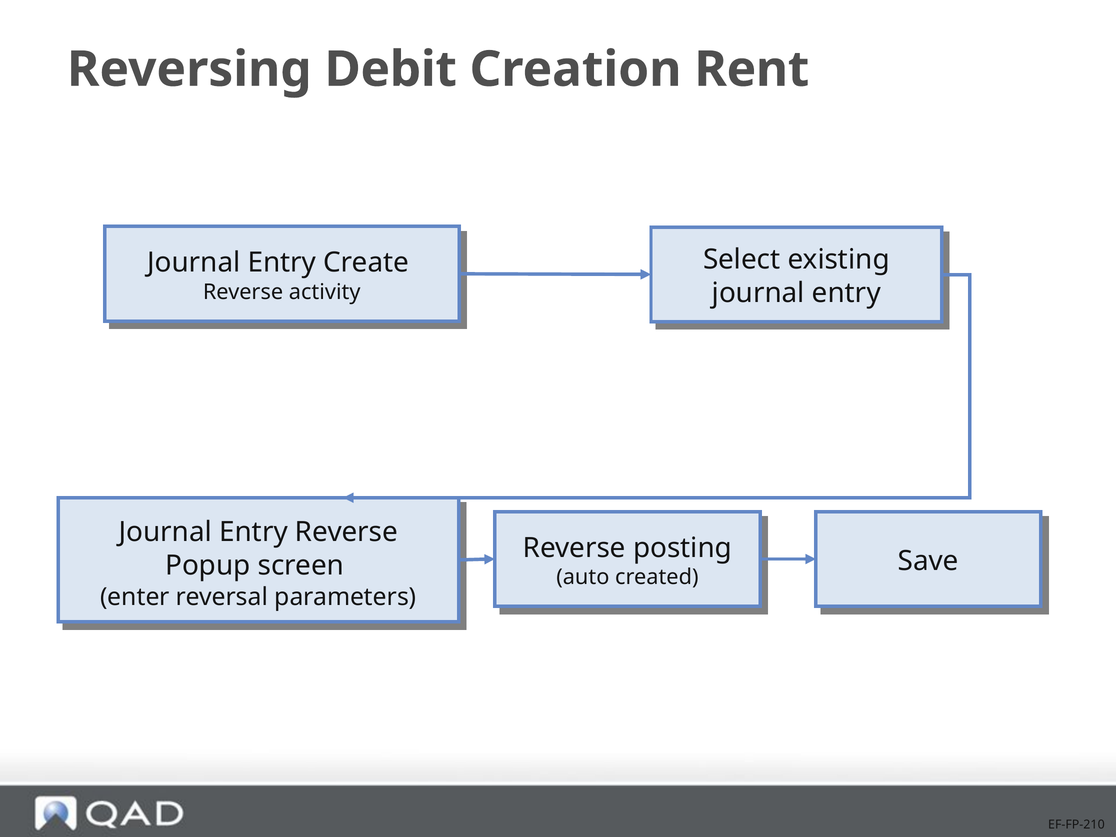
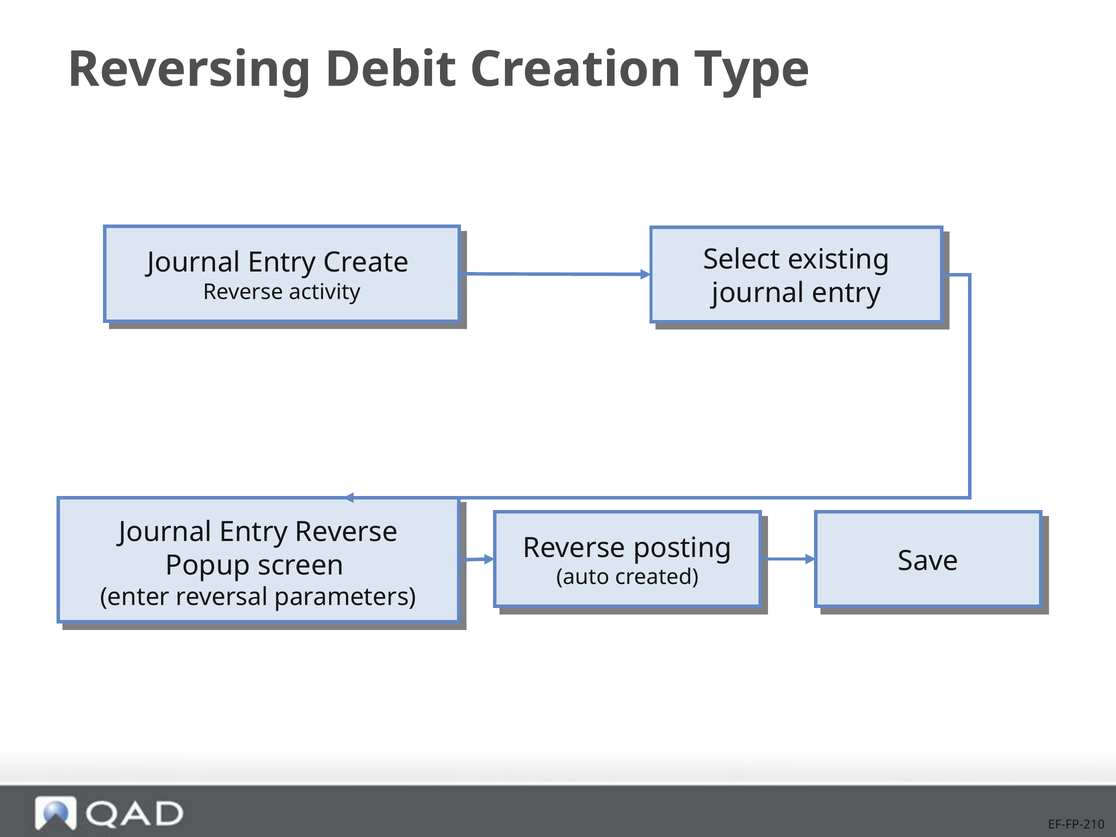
Rent: Rent -> Type
